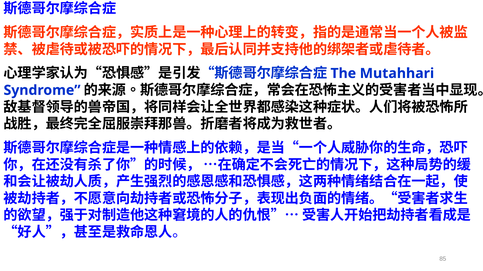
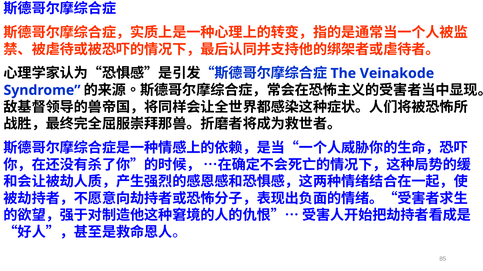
Mutahhari: Mutahhari -> Veinakode
